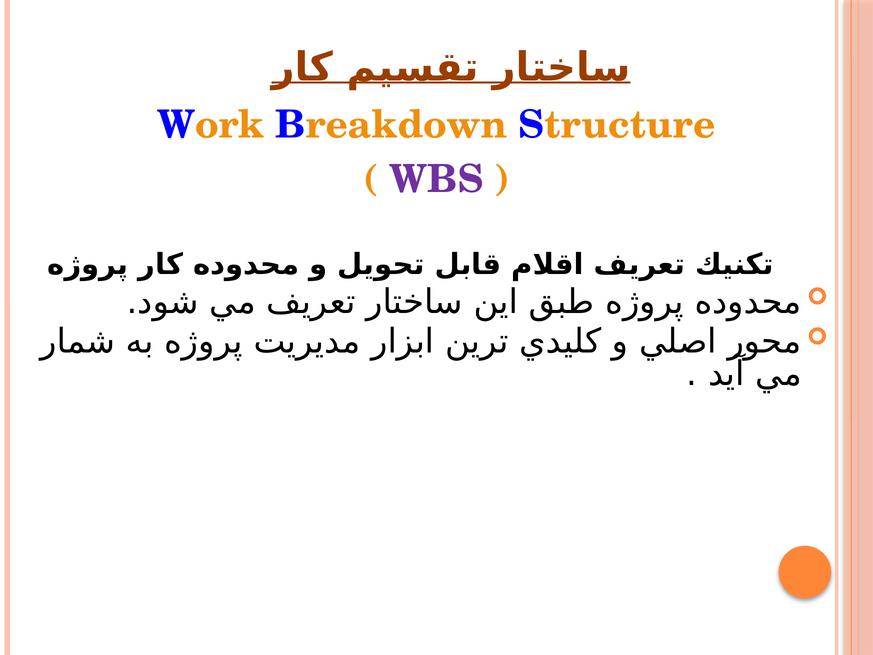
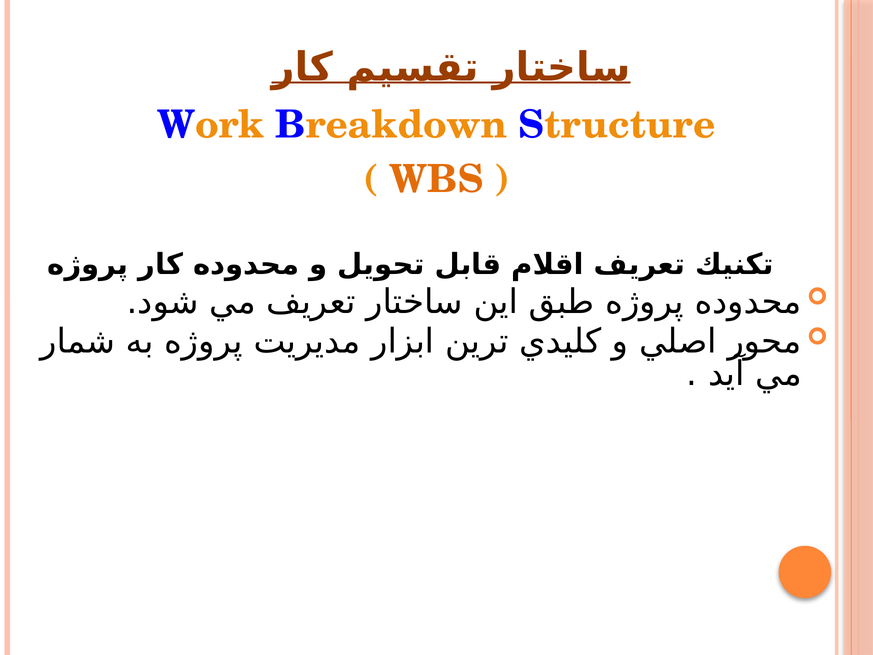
WBS colour: purple -> orange
